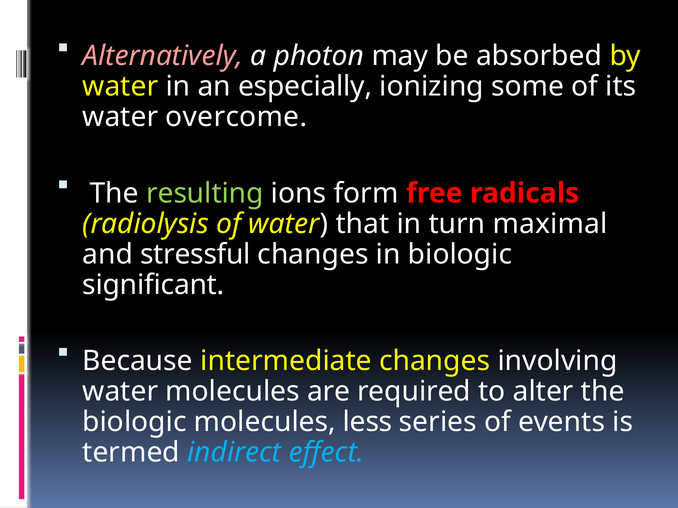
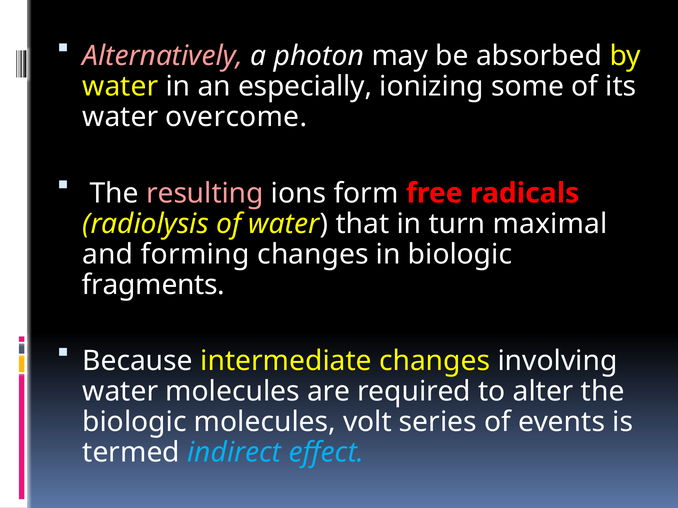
resulting colour: light green -> pink
stressful: stressful -> forming
significant: significant -> fragments
less: less -> volt
